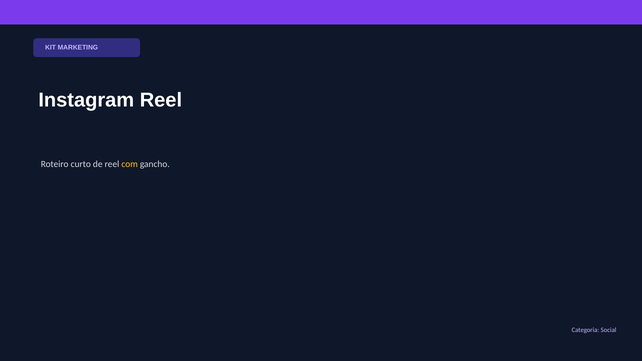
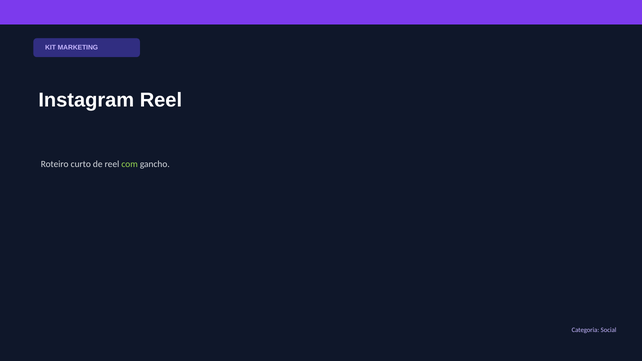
com colour: yellow -> light green
